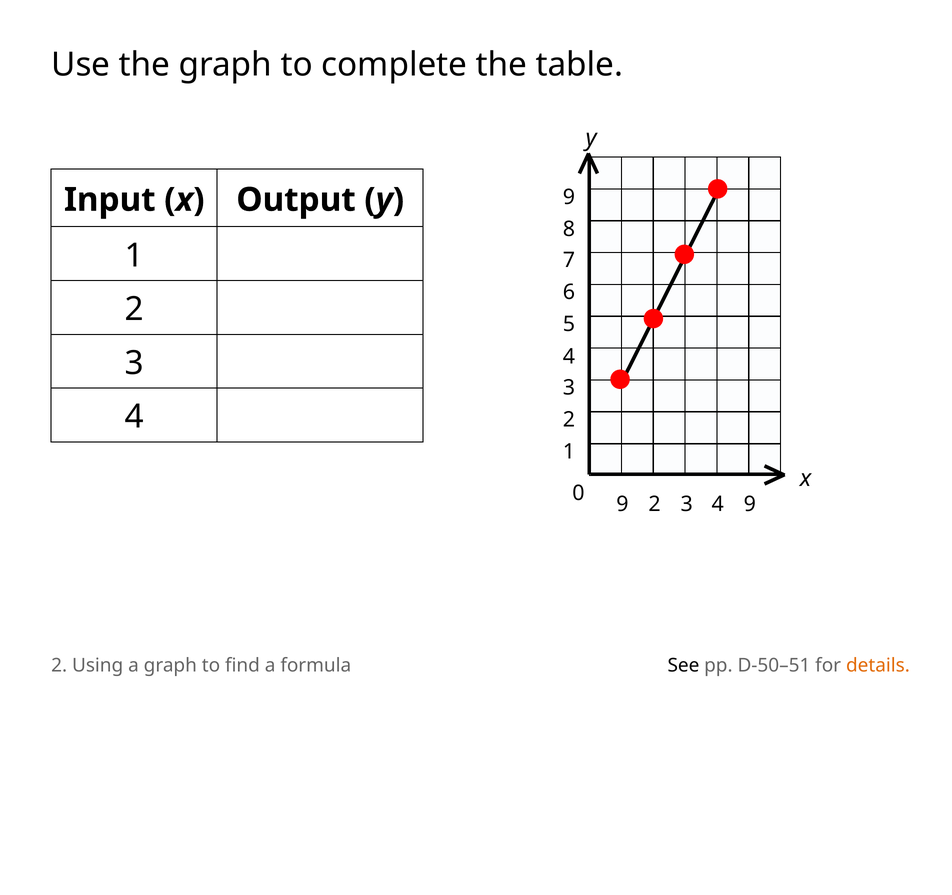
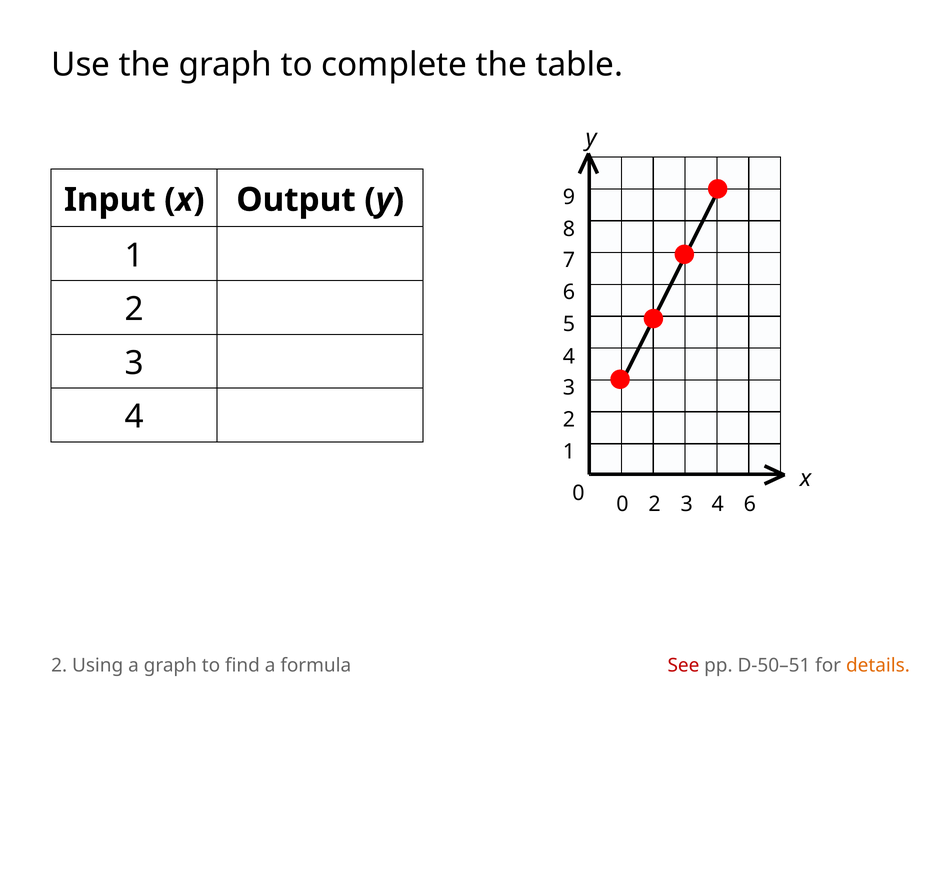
0 9: 9 -> 0
4 9: 9 -> 6
See colour: black -> red
